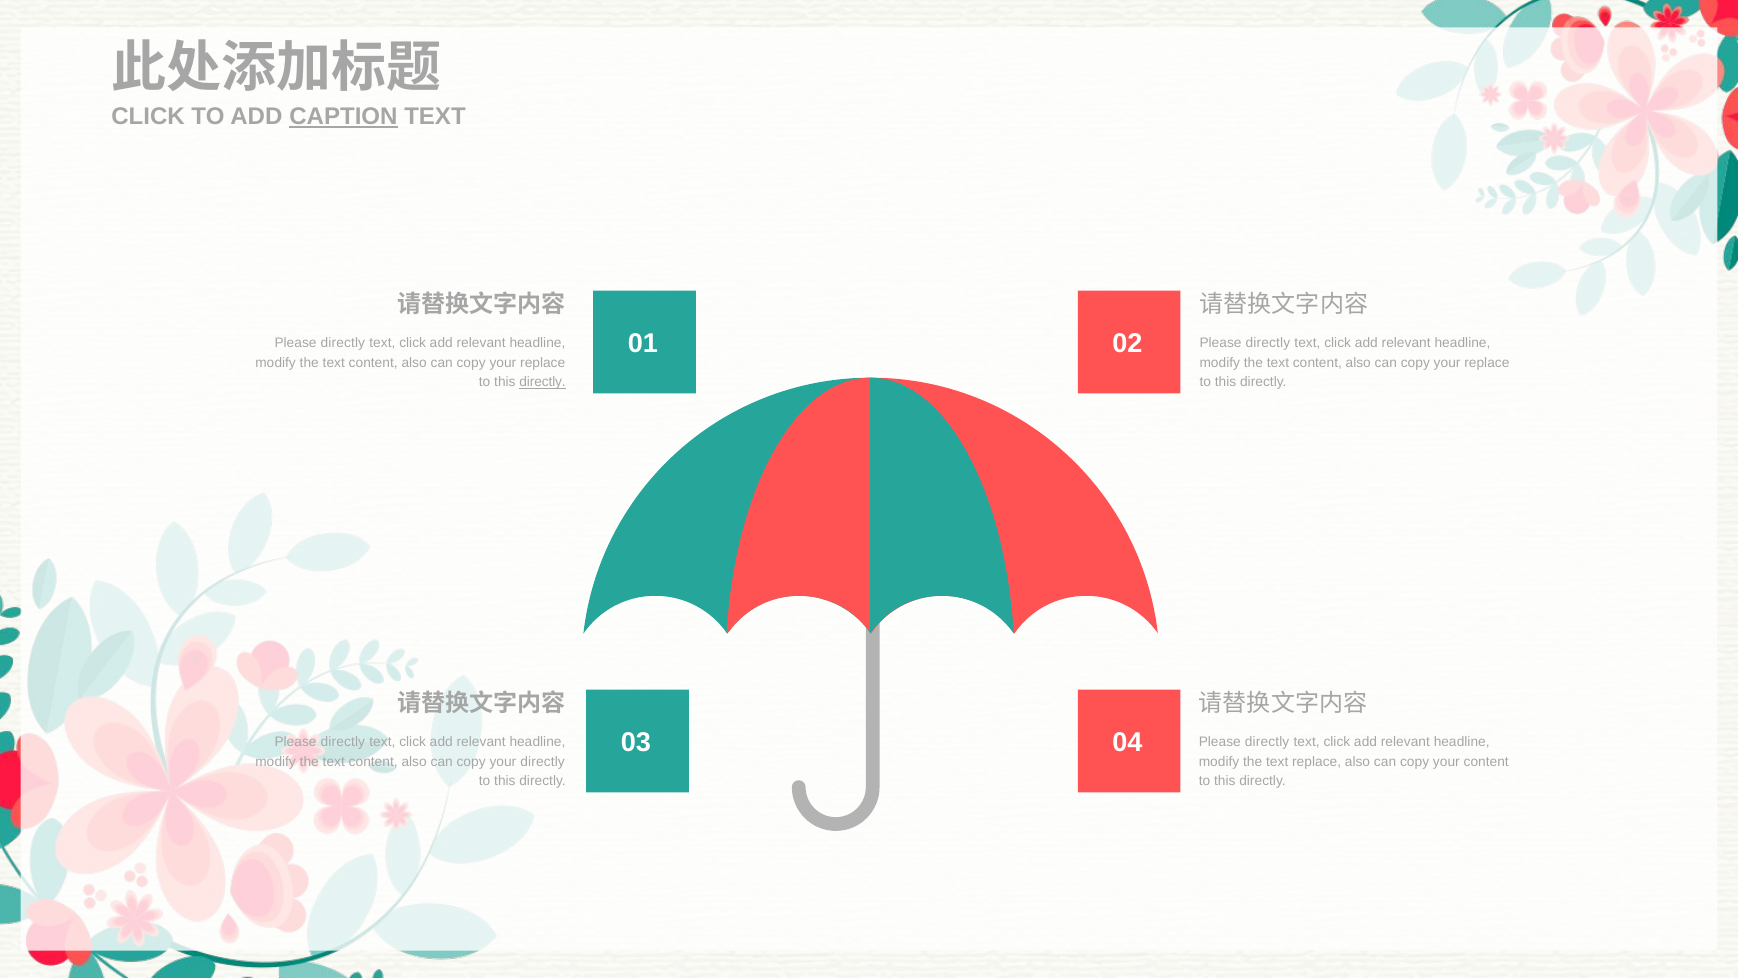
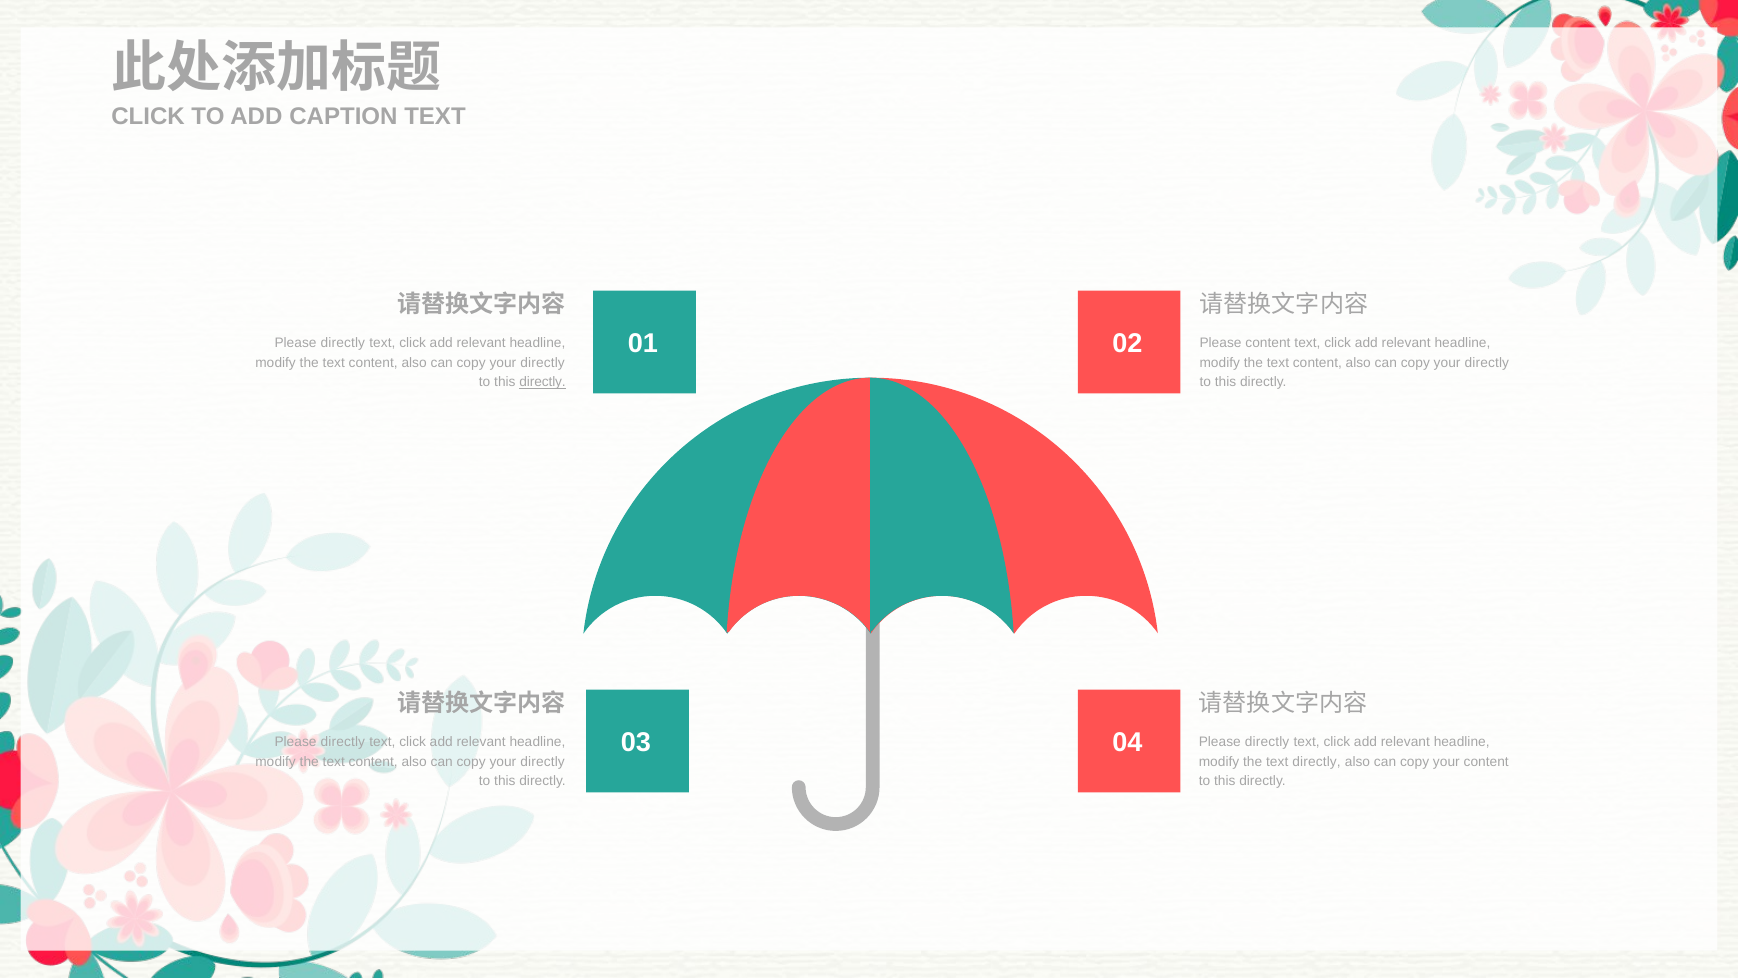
CAPTION underline: present -> none
directly at (1268, 343): directly -> content
replace at (543, 362): replace -> directly
replace at (1487, 362): replace -> directly
text replace: replace -> directly
